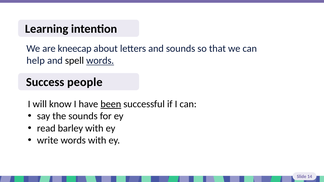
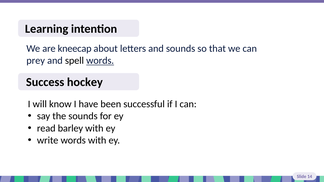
help: help -> prey
people: people -> hockey
been underline: present -> none
